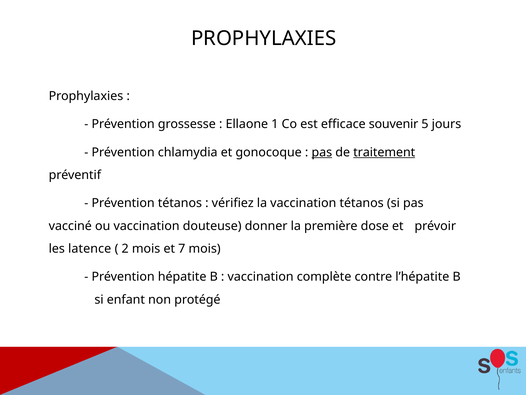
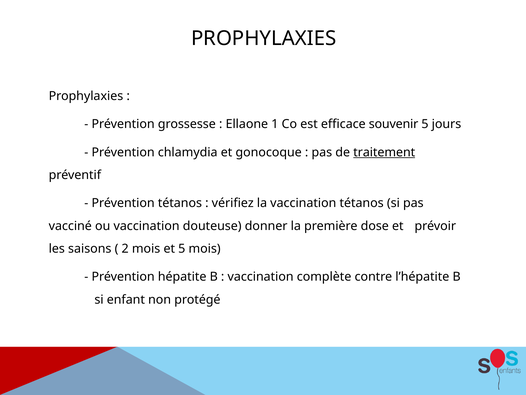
pas at (322, 152) underline: present -> none
latence: latence -> saisons
et 7: 7 -> 5
